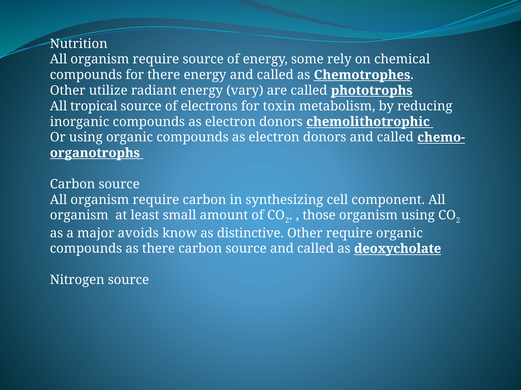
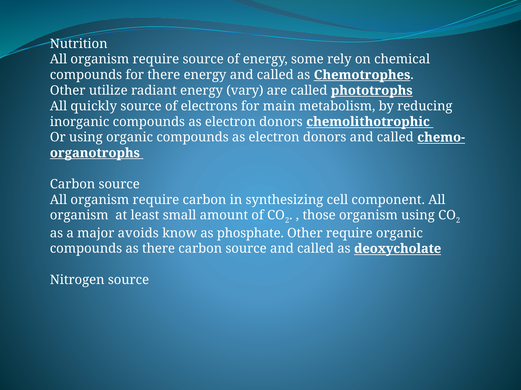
tropical: tropical -> quickly
toxin: toxin -> main
distinctive: distinctive -> phosphate
